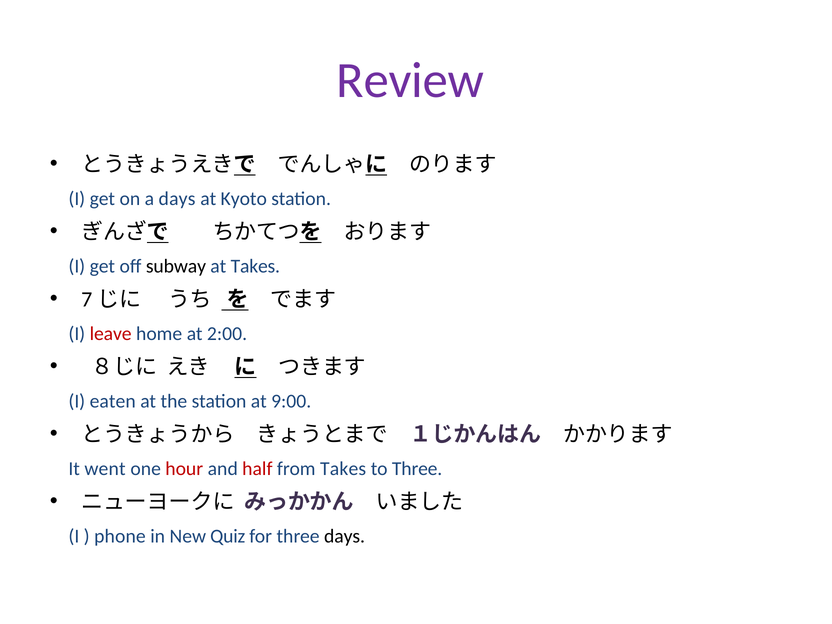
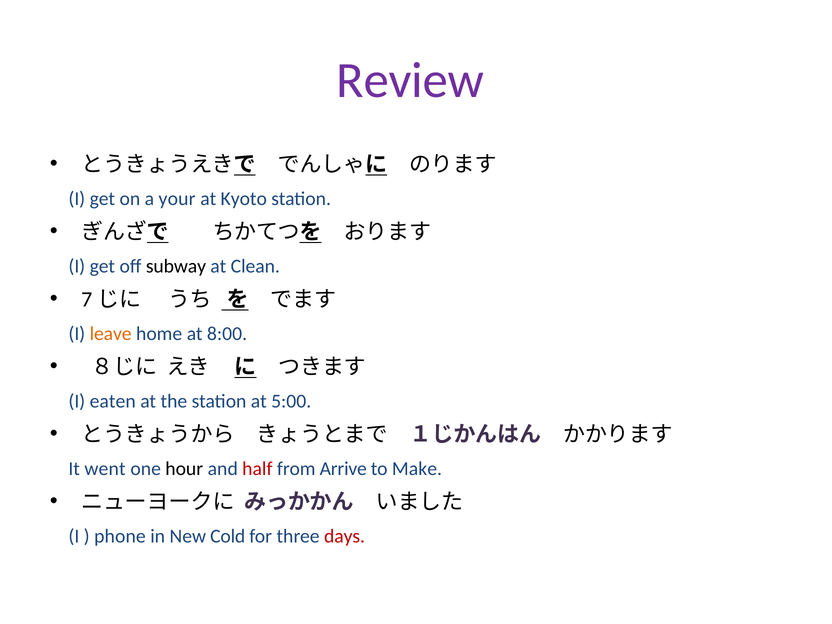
a days: days -> your
at Takes: Takes -> Clean
leave colour: red -> orange
2:00: 2:00 -> 8:00
9:00: 9:00 -> 5:00
hour colour: red -> black
from Takes: Takes -> Arrive
to Three: Three -> Make
Quiz: Quiz -> Cold
days at (345, 536) colour: black -> red
